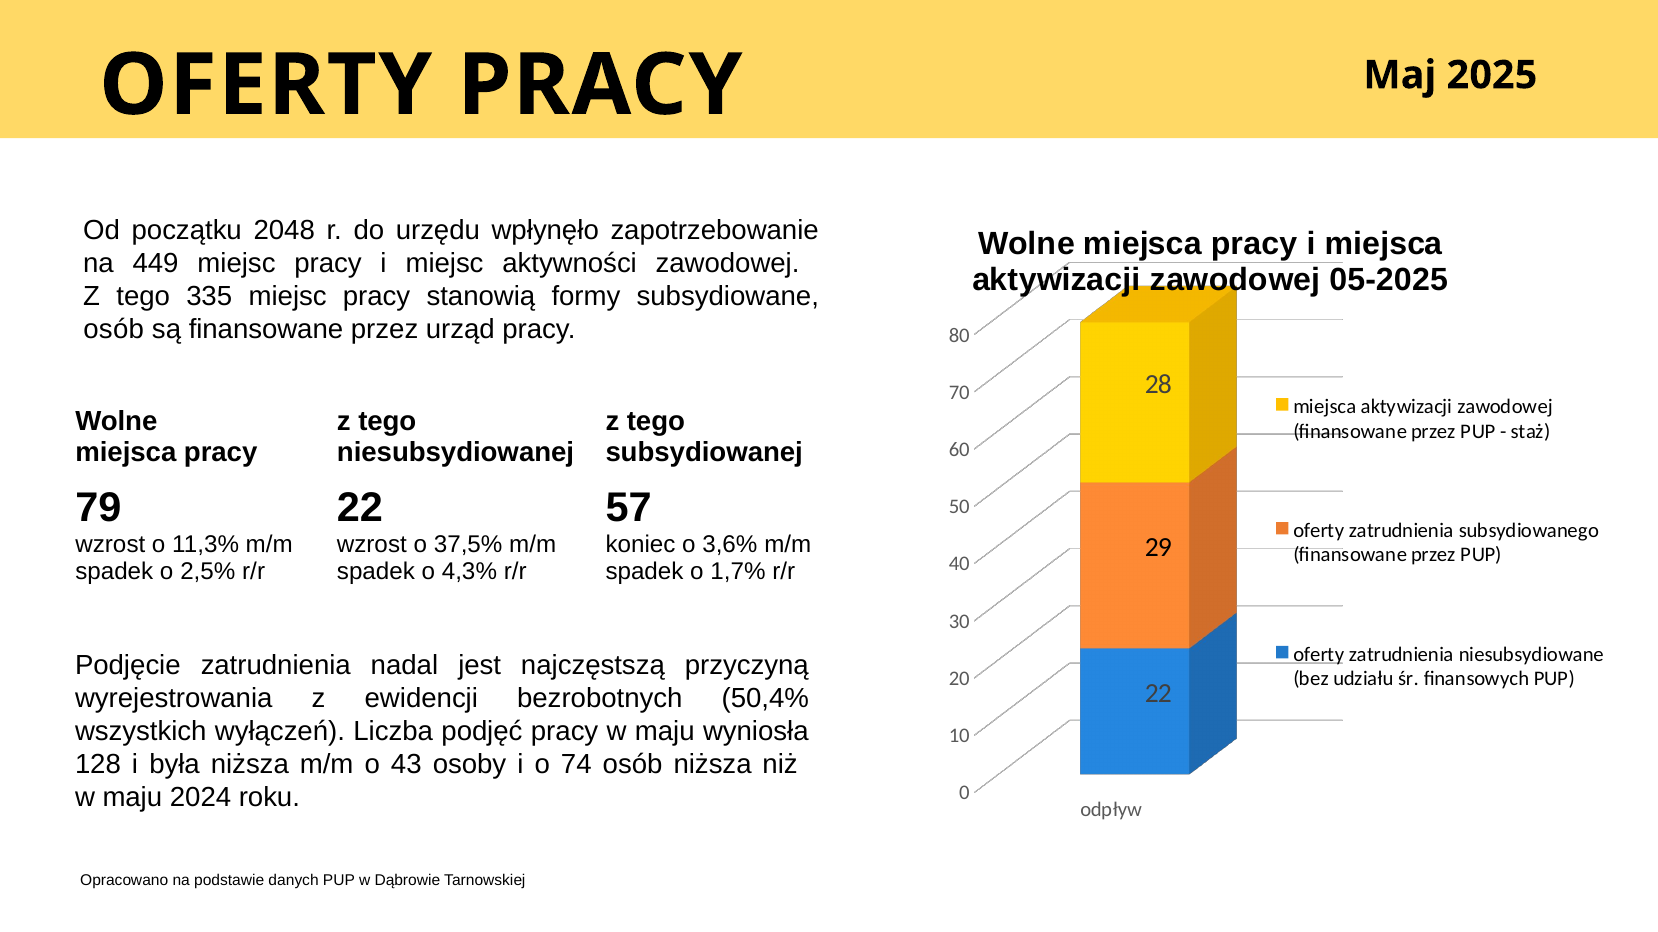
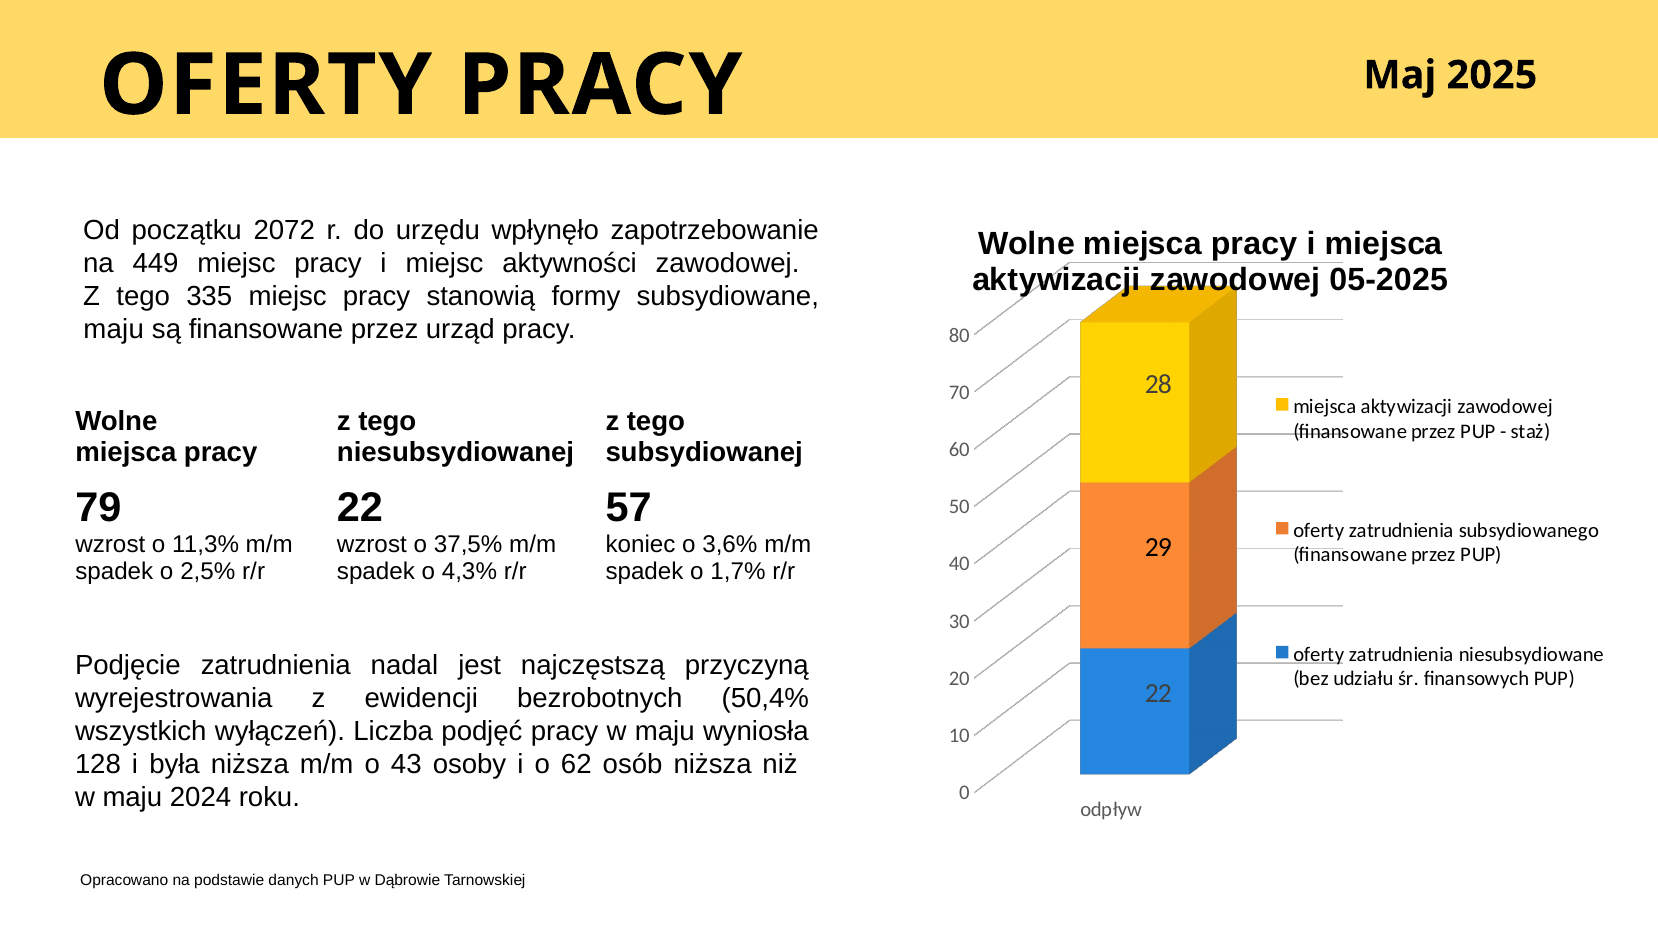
2048: 2048 -> 2072
osób at (114, 330): osób -> maju
74: 74 -> 62
